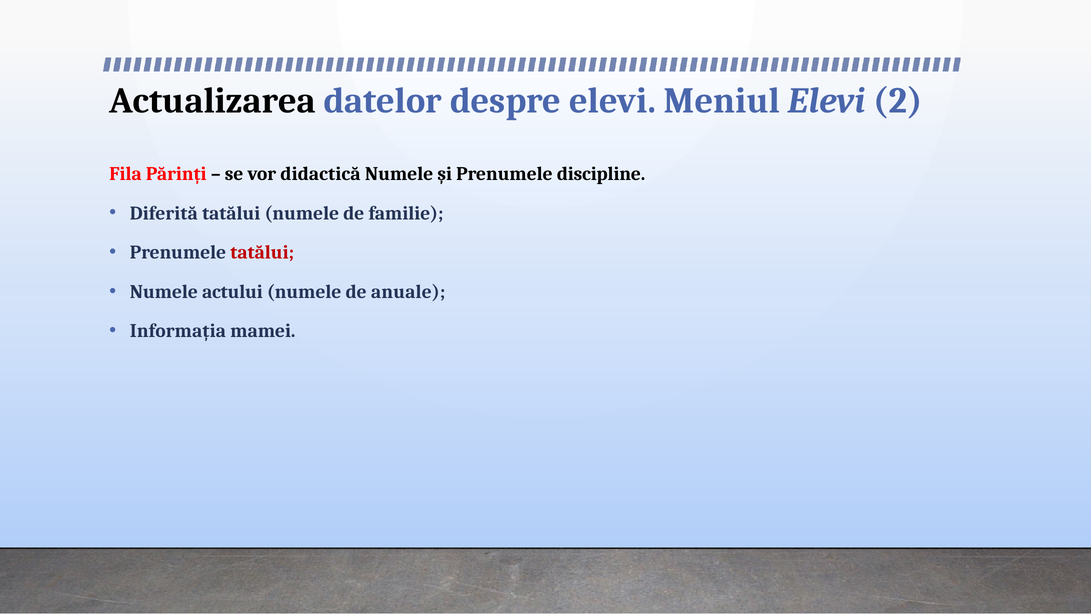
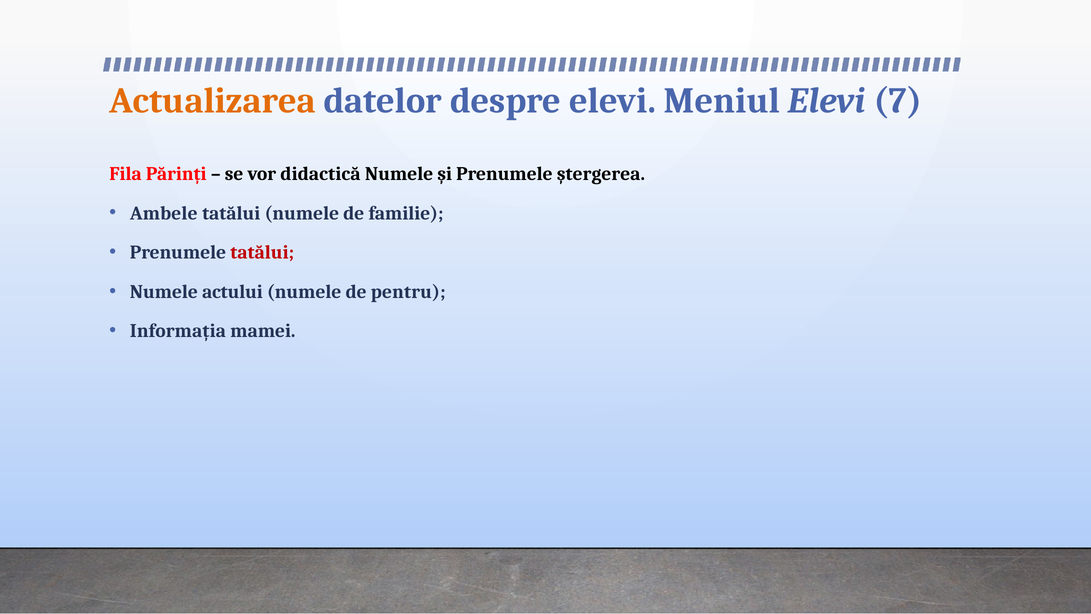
Actualizarea colour: black -> orange
2: 2 -> 7
discipline: discipline -> ștergerea
Diferită: Diferită -> Ambele
anuale: anuale -> pentru
